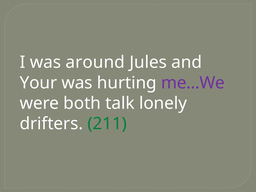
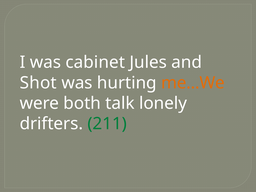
around: around -> cabinet
Your: Your -> Shot
me...We colour: purple -> orange
